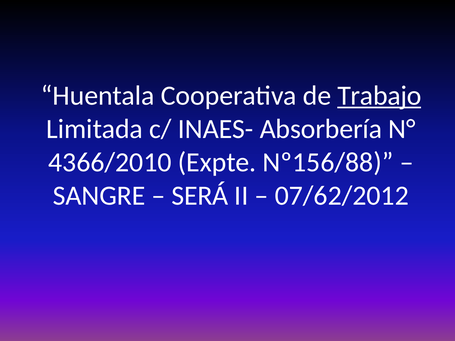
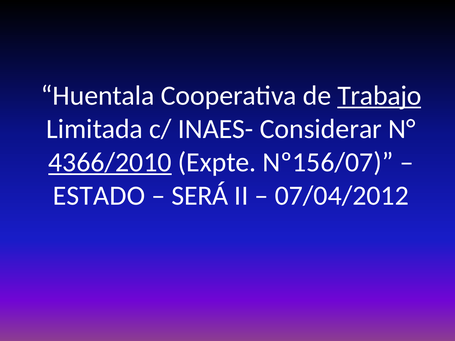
Absorbería: Absorbería -> Considerar
4366/2010 underline: none -> present
Nº156/88: Nº156/88 -> Nº156/07
SANGRE: SANGRE -> ESTADO
07/62/2012: 07/62/2012 -> 07/04/2012
